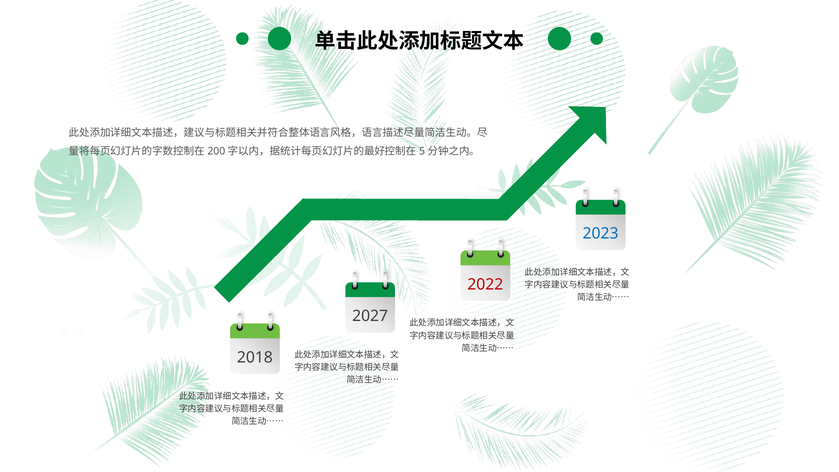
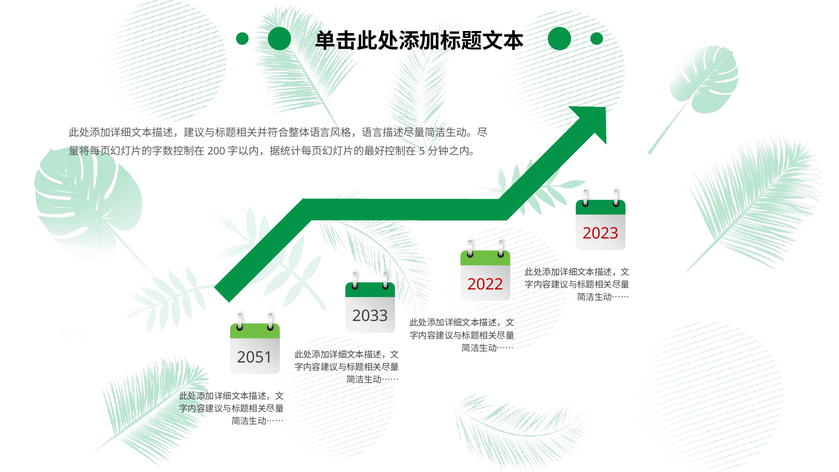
2023 colour: blue -> red
2027: 2027 -> 2033
2018: 2018 -> 2051
